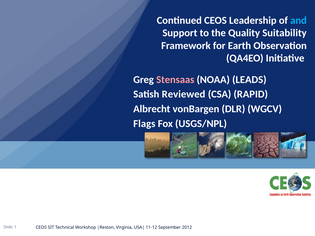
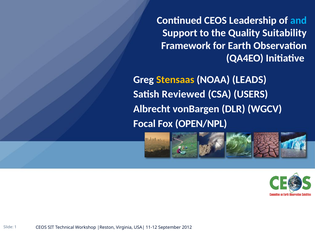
Stensaas colour: pink -> yellow
RAPID: RAPID -> USERS
Flags: Flags -> Focal
USGS/NPL: USGS/NPL -> OPEN/NPL
